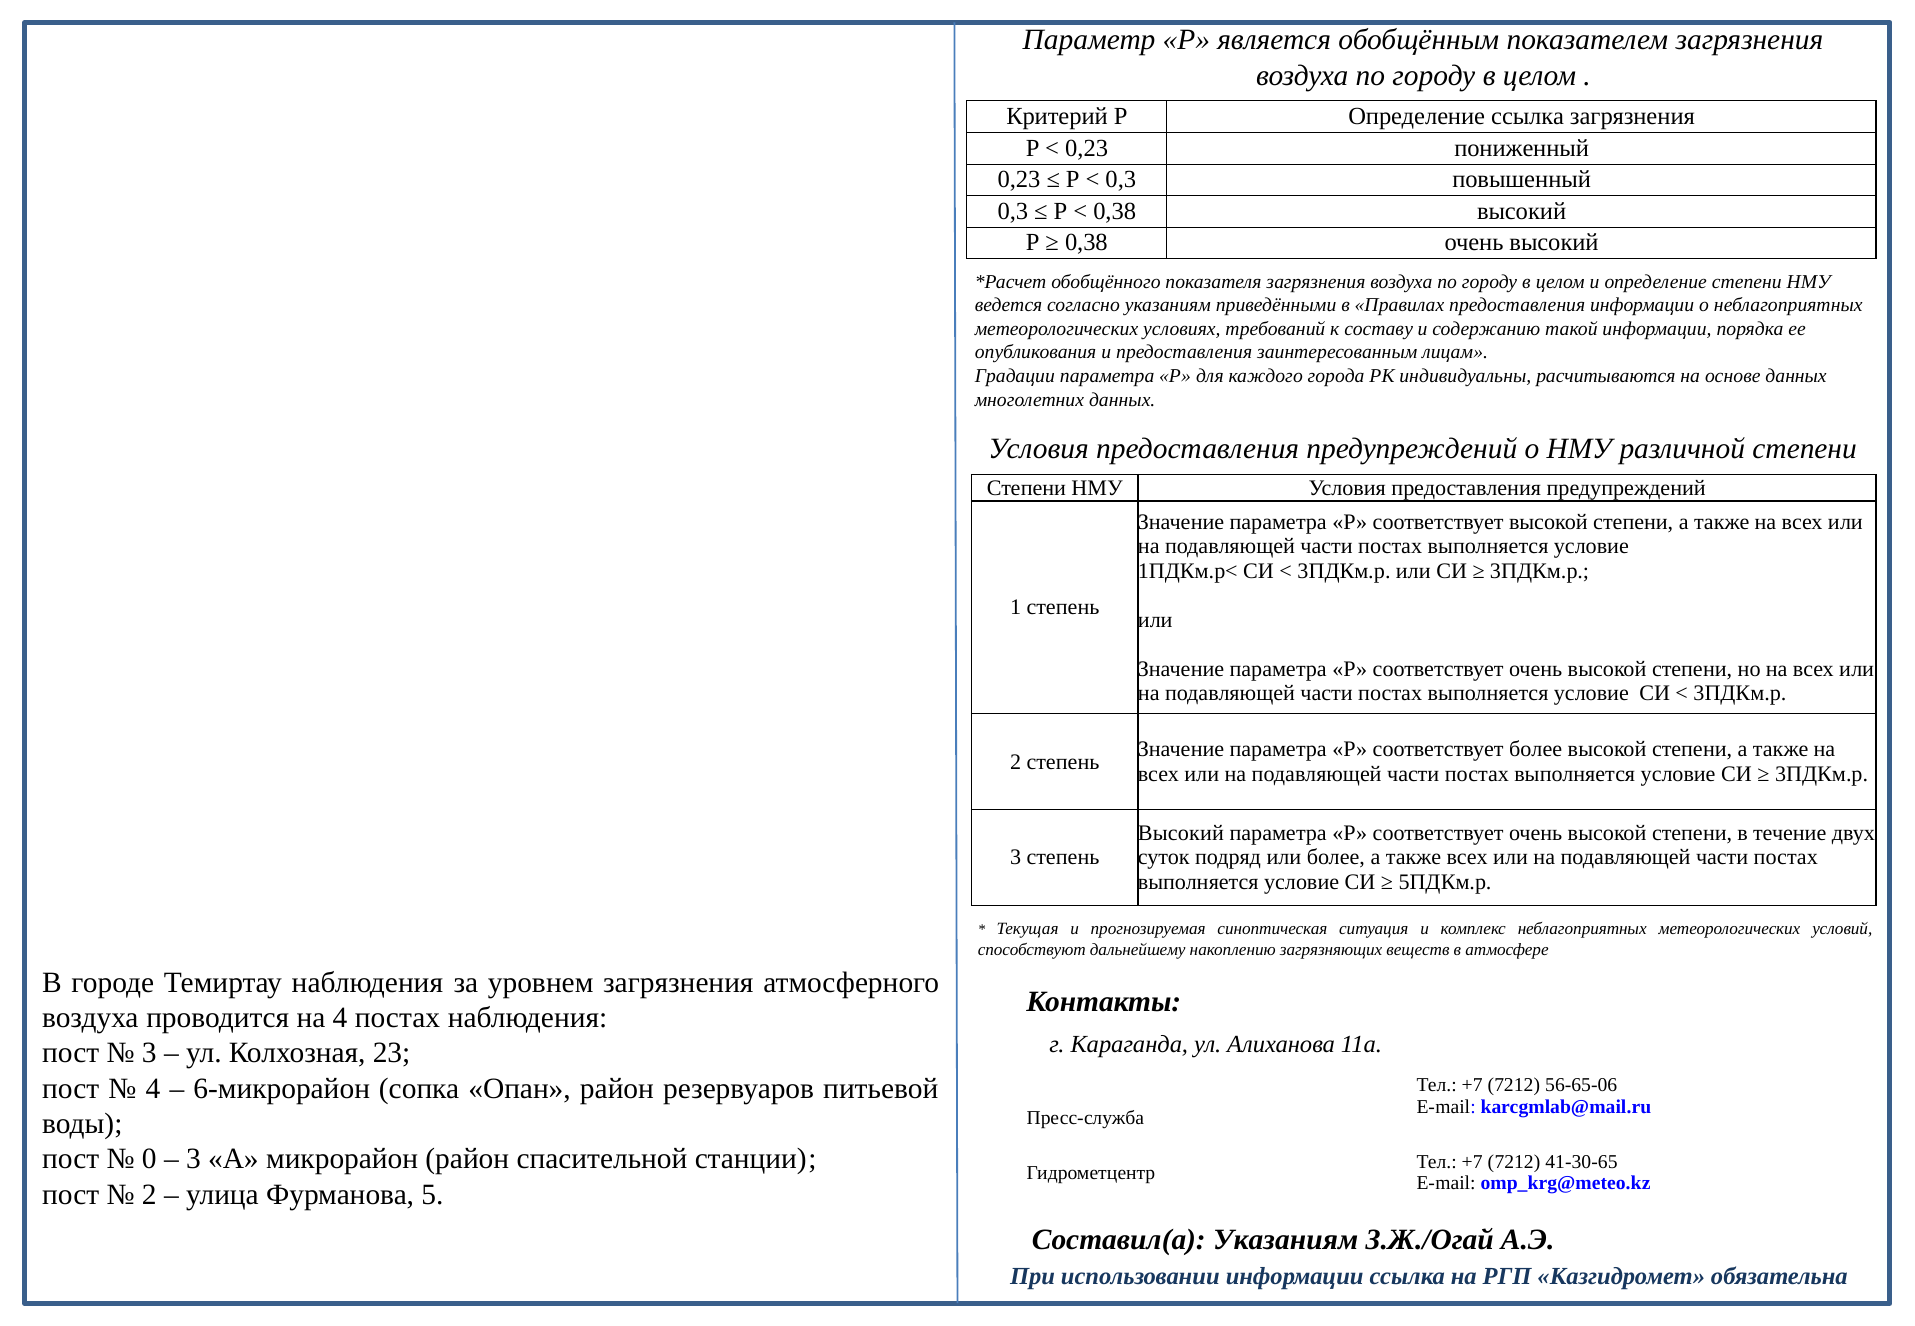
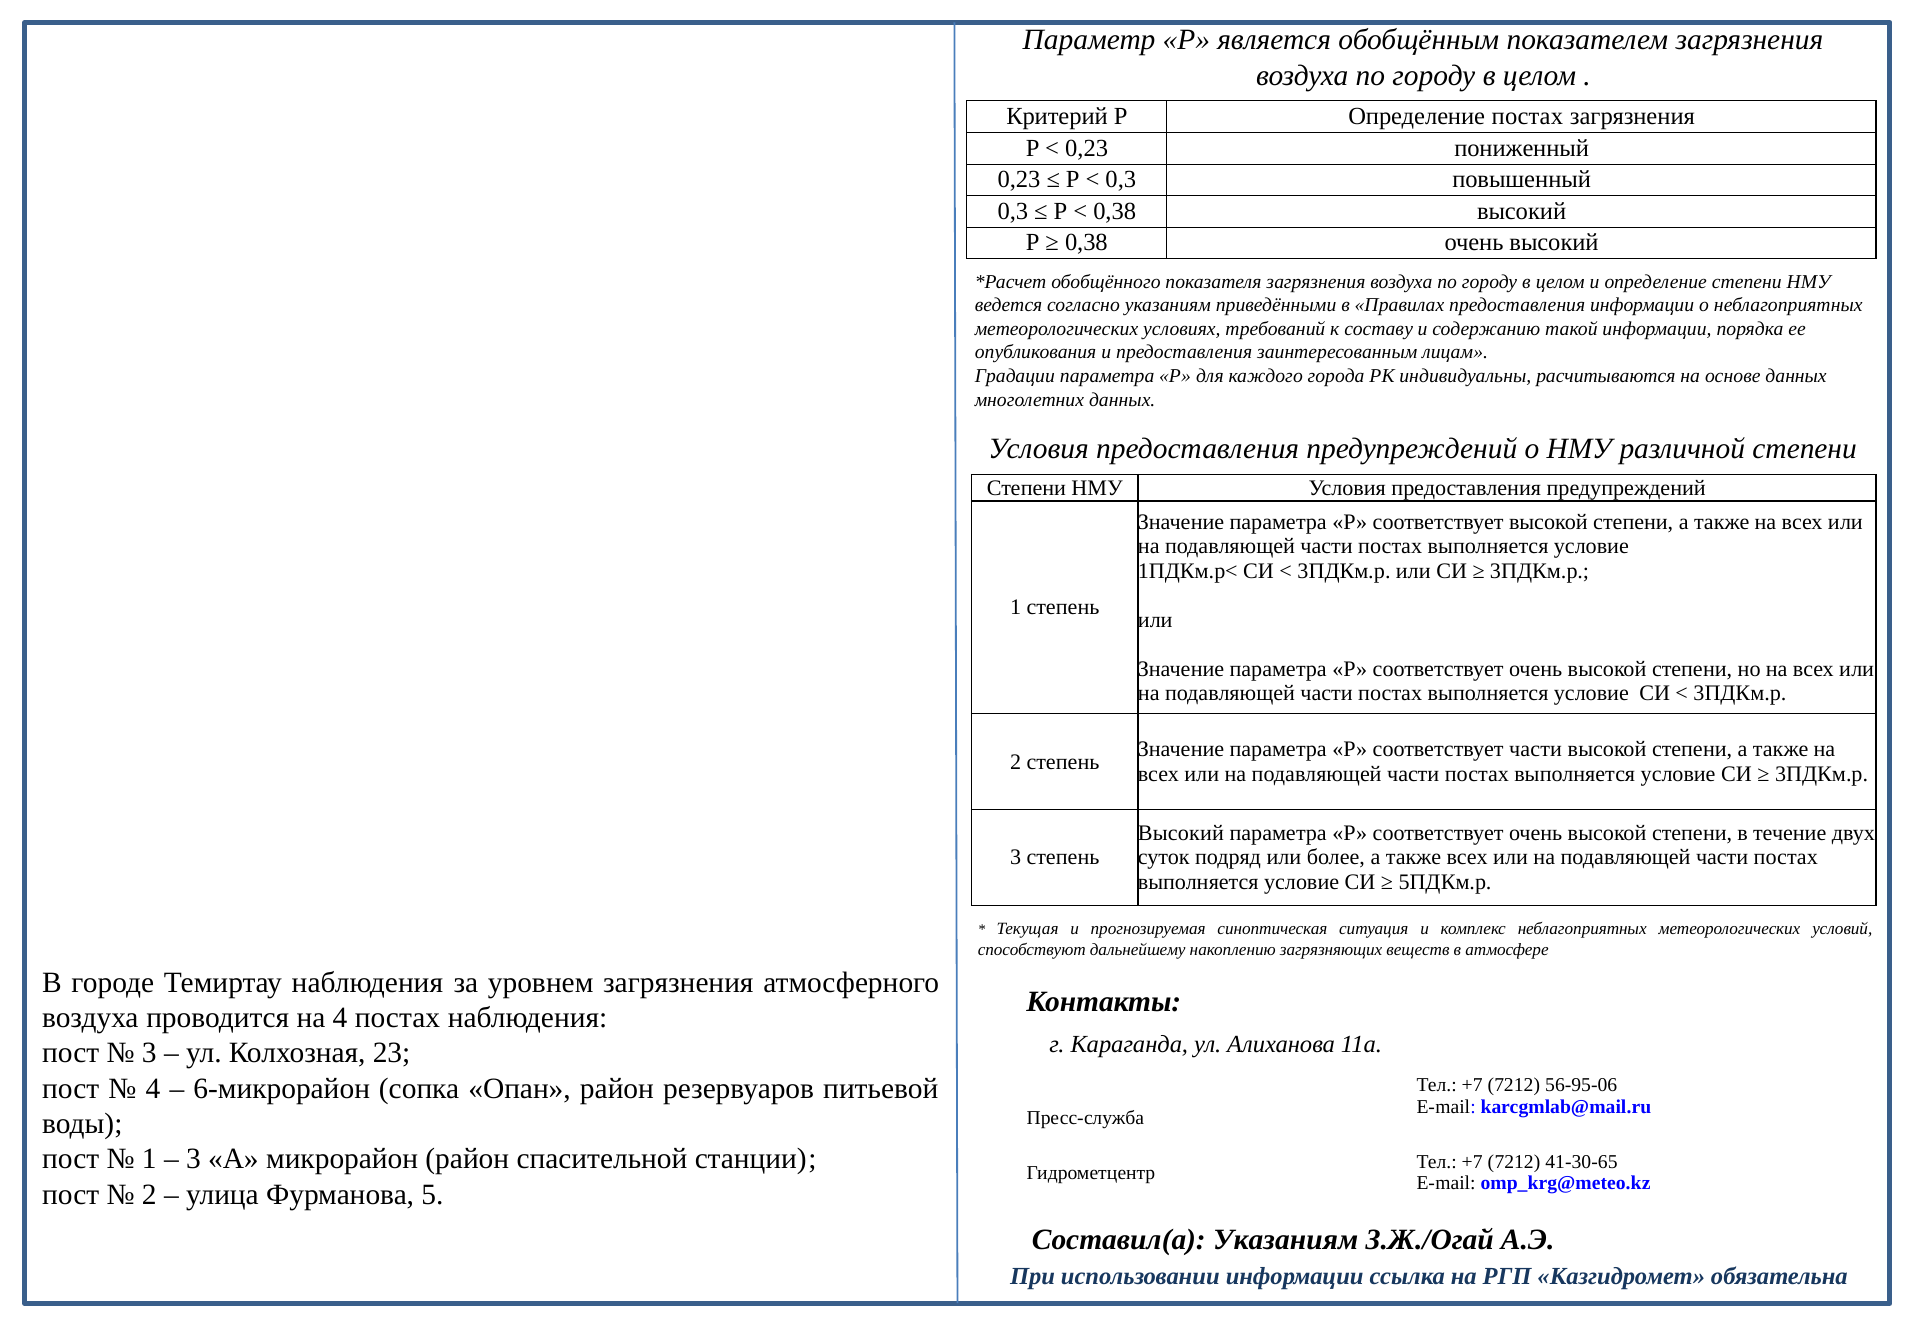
Определение ссылка: ссылка -> постах
соответствует более: более -> части
56-65-06: 56-65-06 -> 56-95-06
0 at (149, 1159): 0 -> 1
